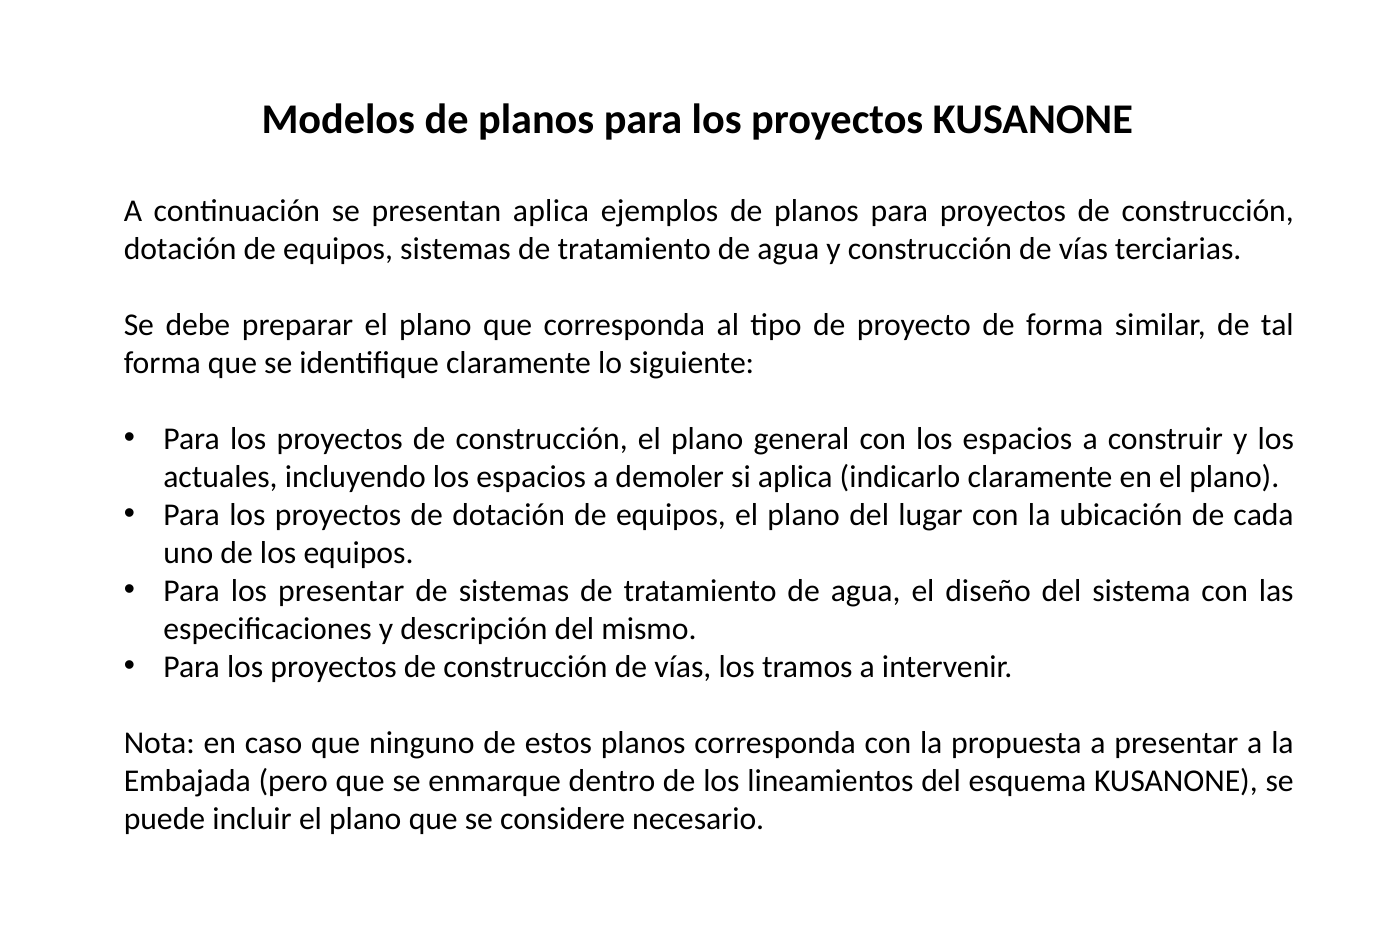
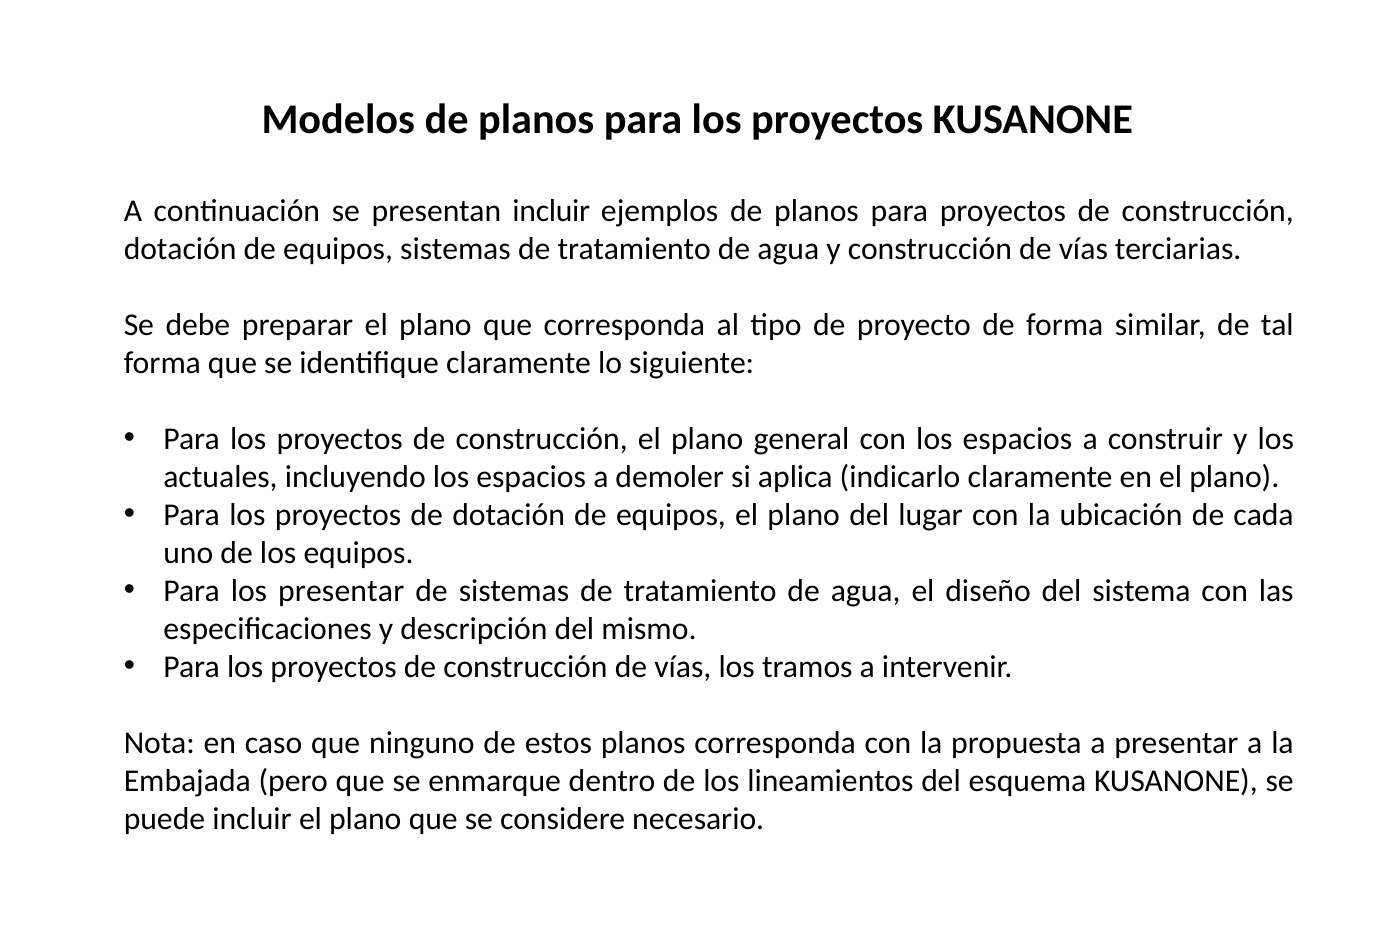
presentan aplica: aplica -> incluir
